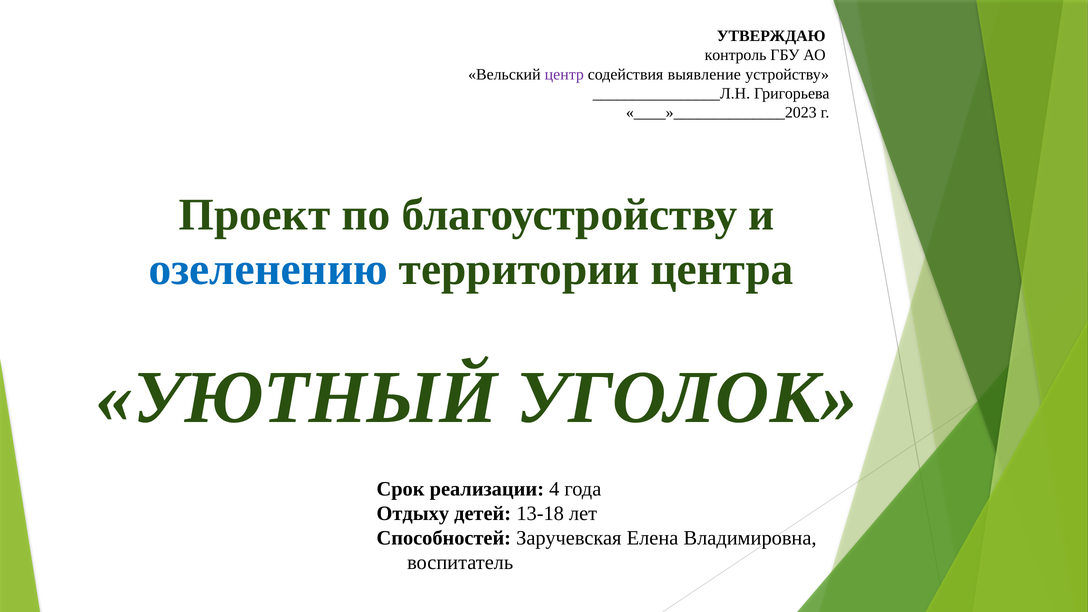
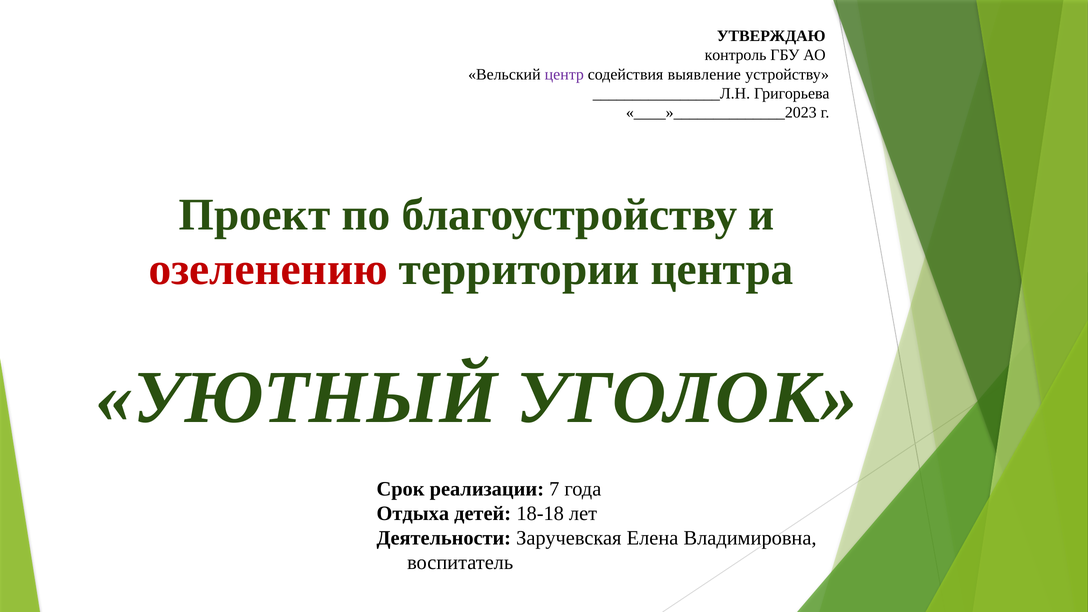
озеленению colour: blue -> red
4: 4 -> 7
Отдыху: Отдыху -> Отдыха
13-18: 13-18 -> 18-18
Способностей: Способностей -> Деятельности
